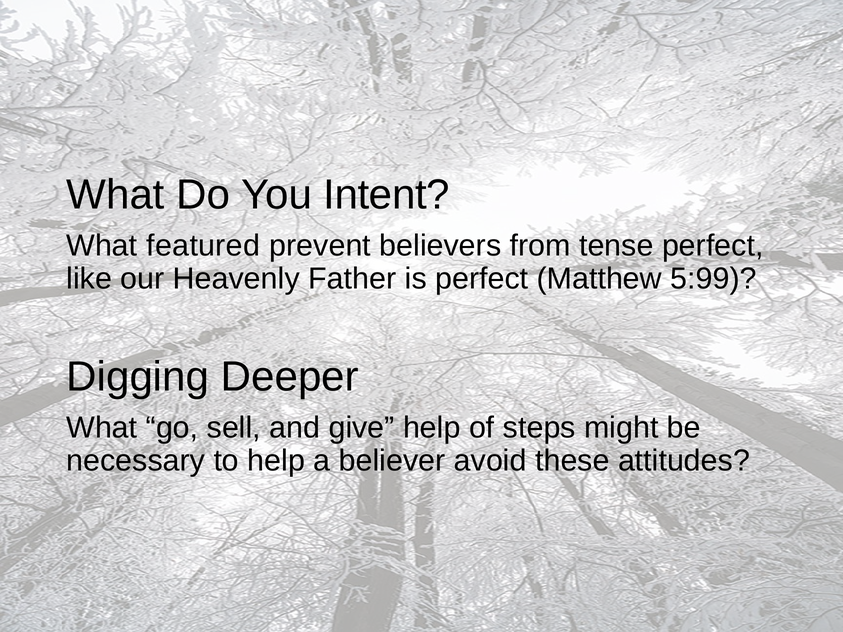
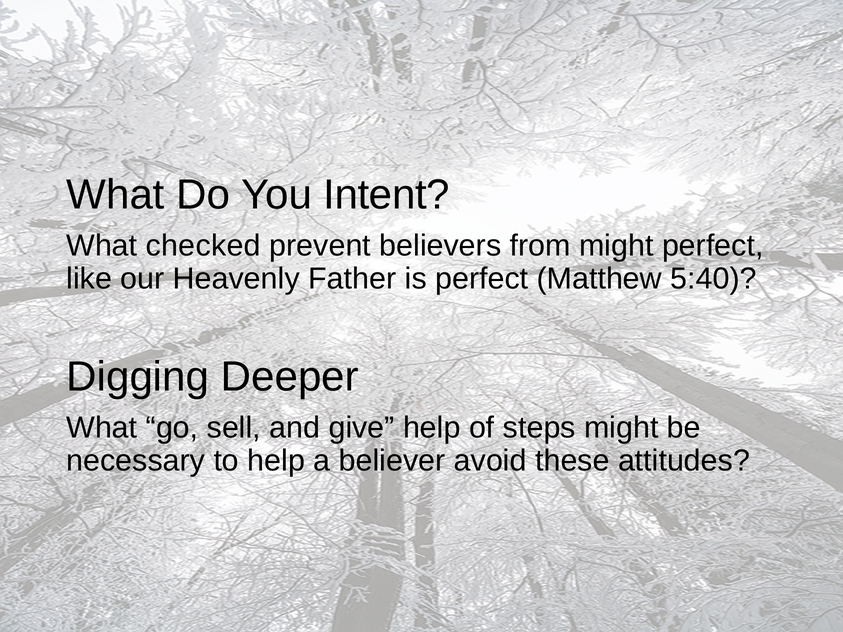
featured: featured -> checked
from tense: tense -> might
5:99: 5:99 -> 5:40
